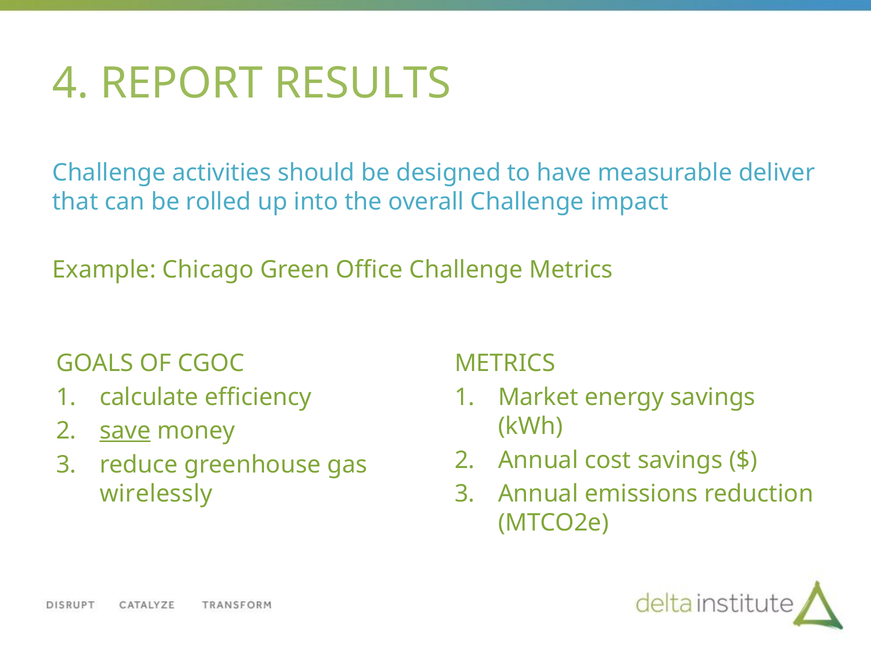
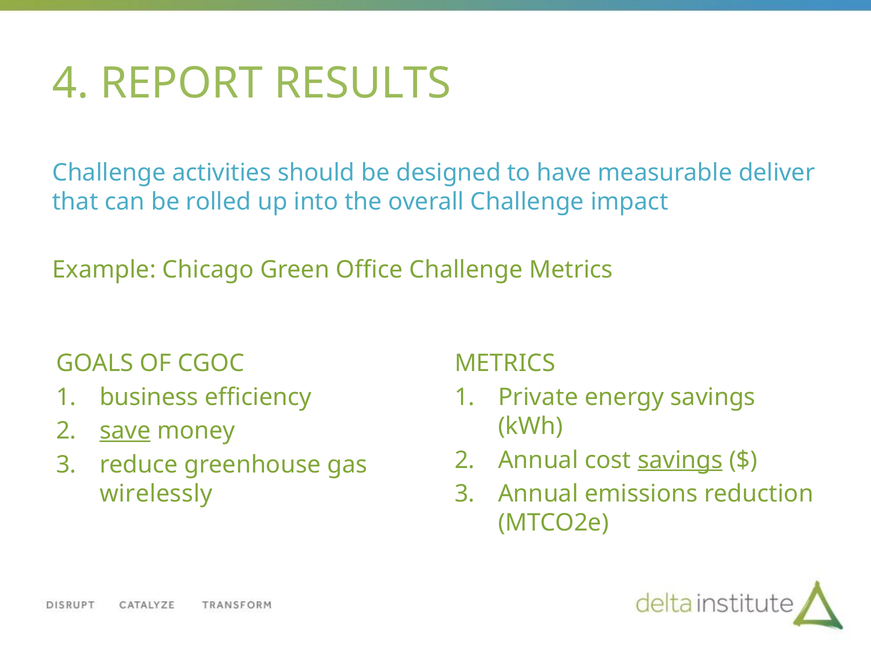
calculate: calculate -> business
Market: Market -> Private
savings at (680, 460) underline: none -> present
